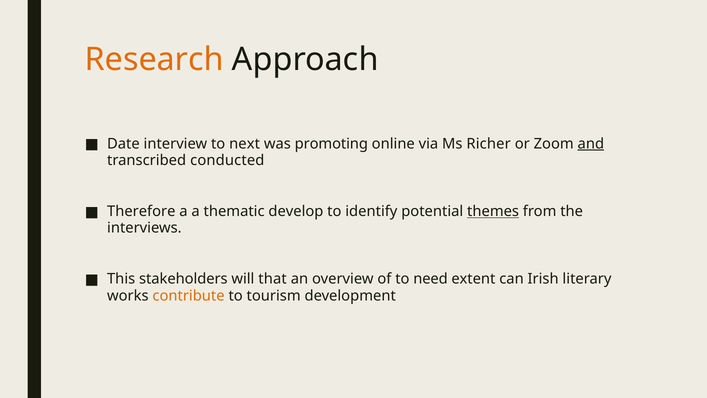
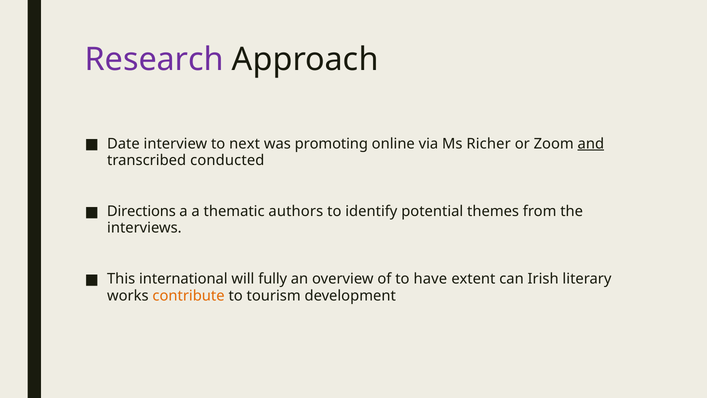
Research colour: orange -> purple
Therefore: Therefore -> Directions
develop: develop -> authors
themes underline: present -> none
stakeholders: stakeholders -> international
that: that -> fully
need: need -> have
